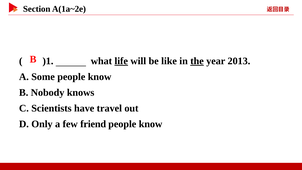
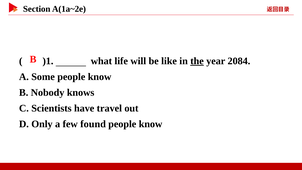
life underline: present -> none
2013: 2013 -> 2084
friend: friend -> found
